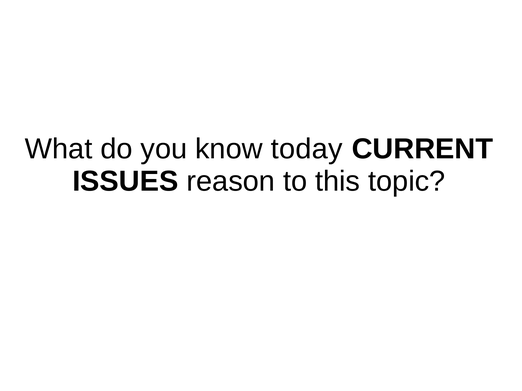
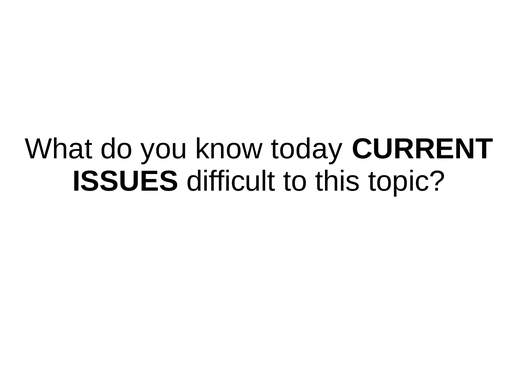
reason: reason -> difficult
